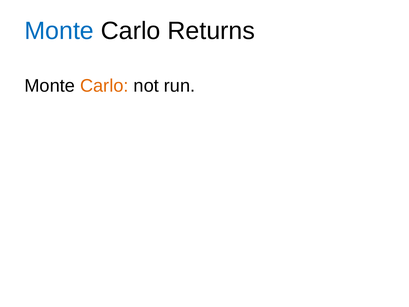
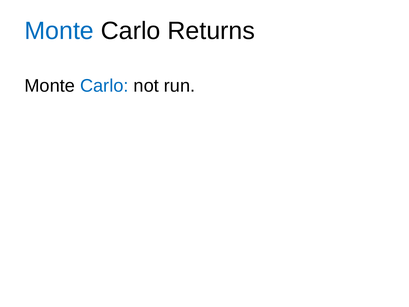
Carlo at (104, 86) colour: orange -> blue
